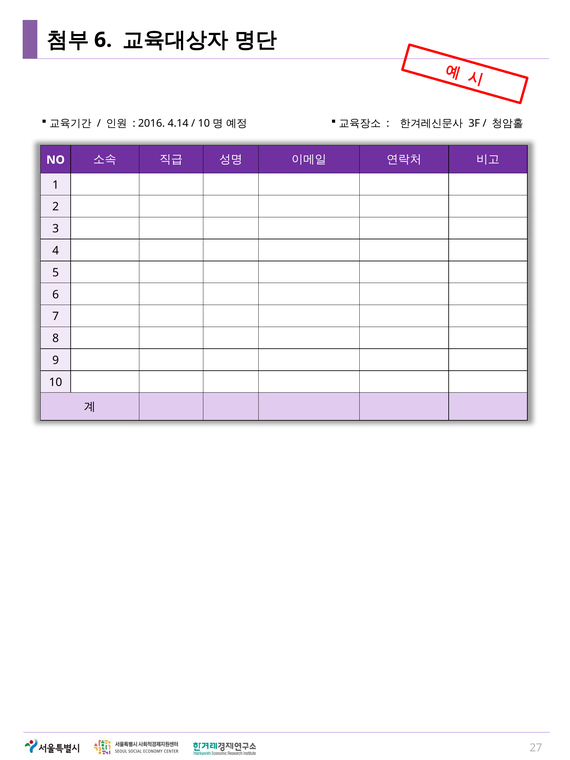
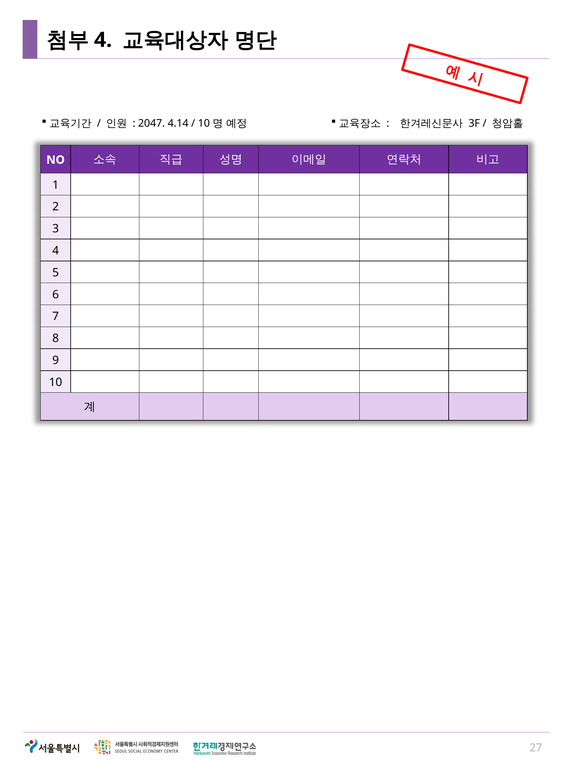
6 at (103, 40): 6 -> 4
2016: 2016 -> 2047
